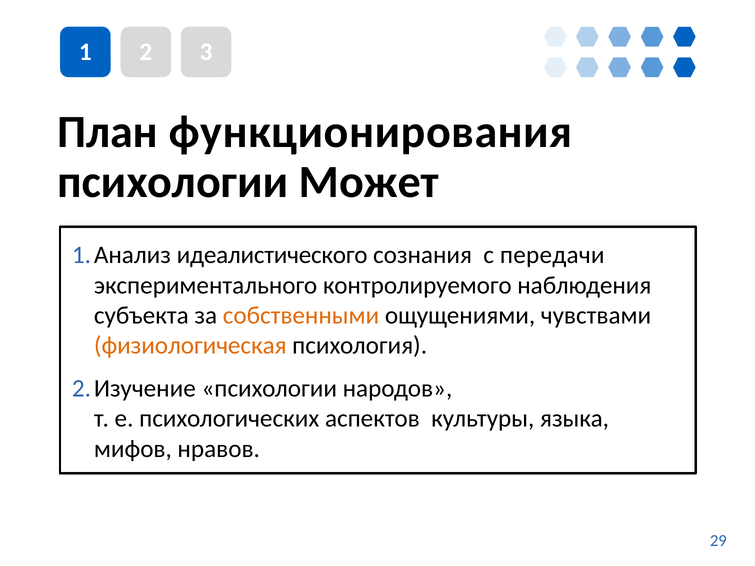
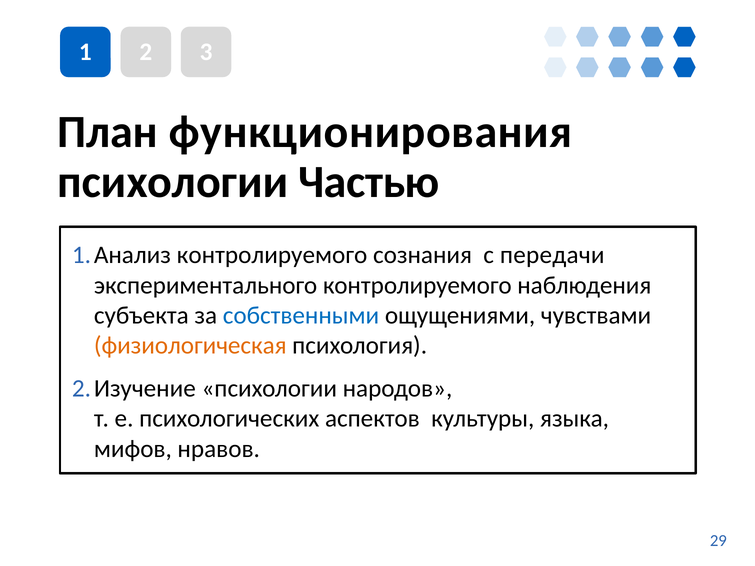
Может: Может -> Частью
идеалистического at (272, 255): идеалистического -> контролируемого
собственными colour: orange -> blue
